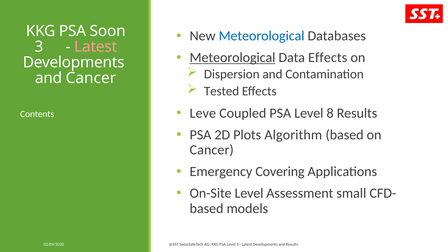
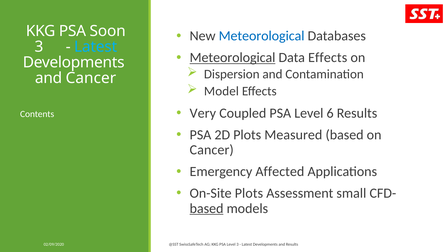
Latest at (96, 47) colour: pink -> light blue
Tested: Tested -> Model
Leve: Leve -> Very
8: 8 -> 6
Algorithm: Algorithm -> Measured
Covering: Covering -> Affected
On-Site Level: Level -> Plots
based at (207, 208) underline: none -> present
